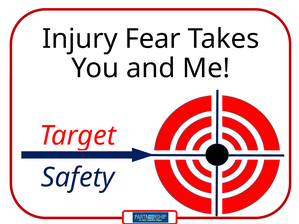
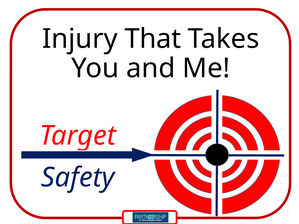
Fear: Fear -> That
